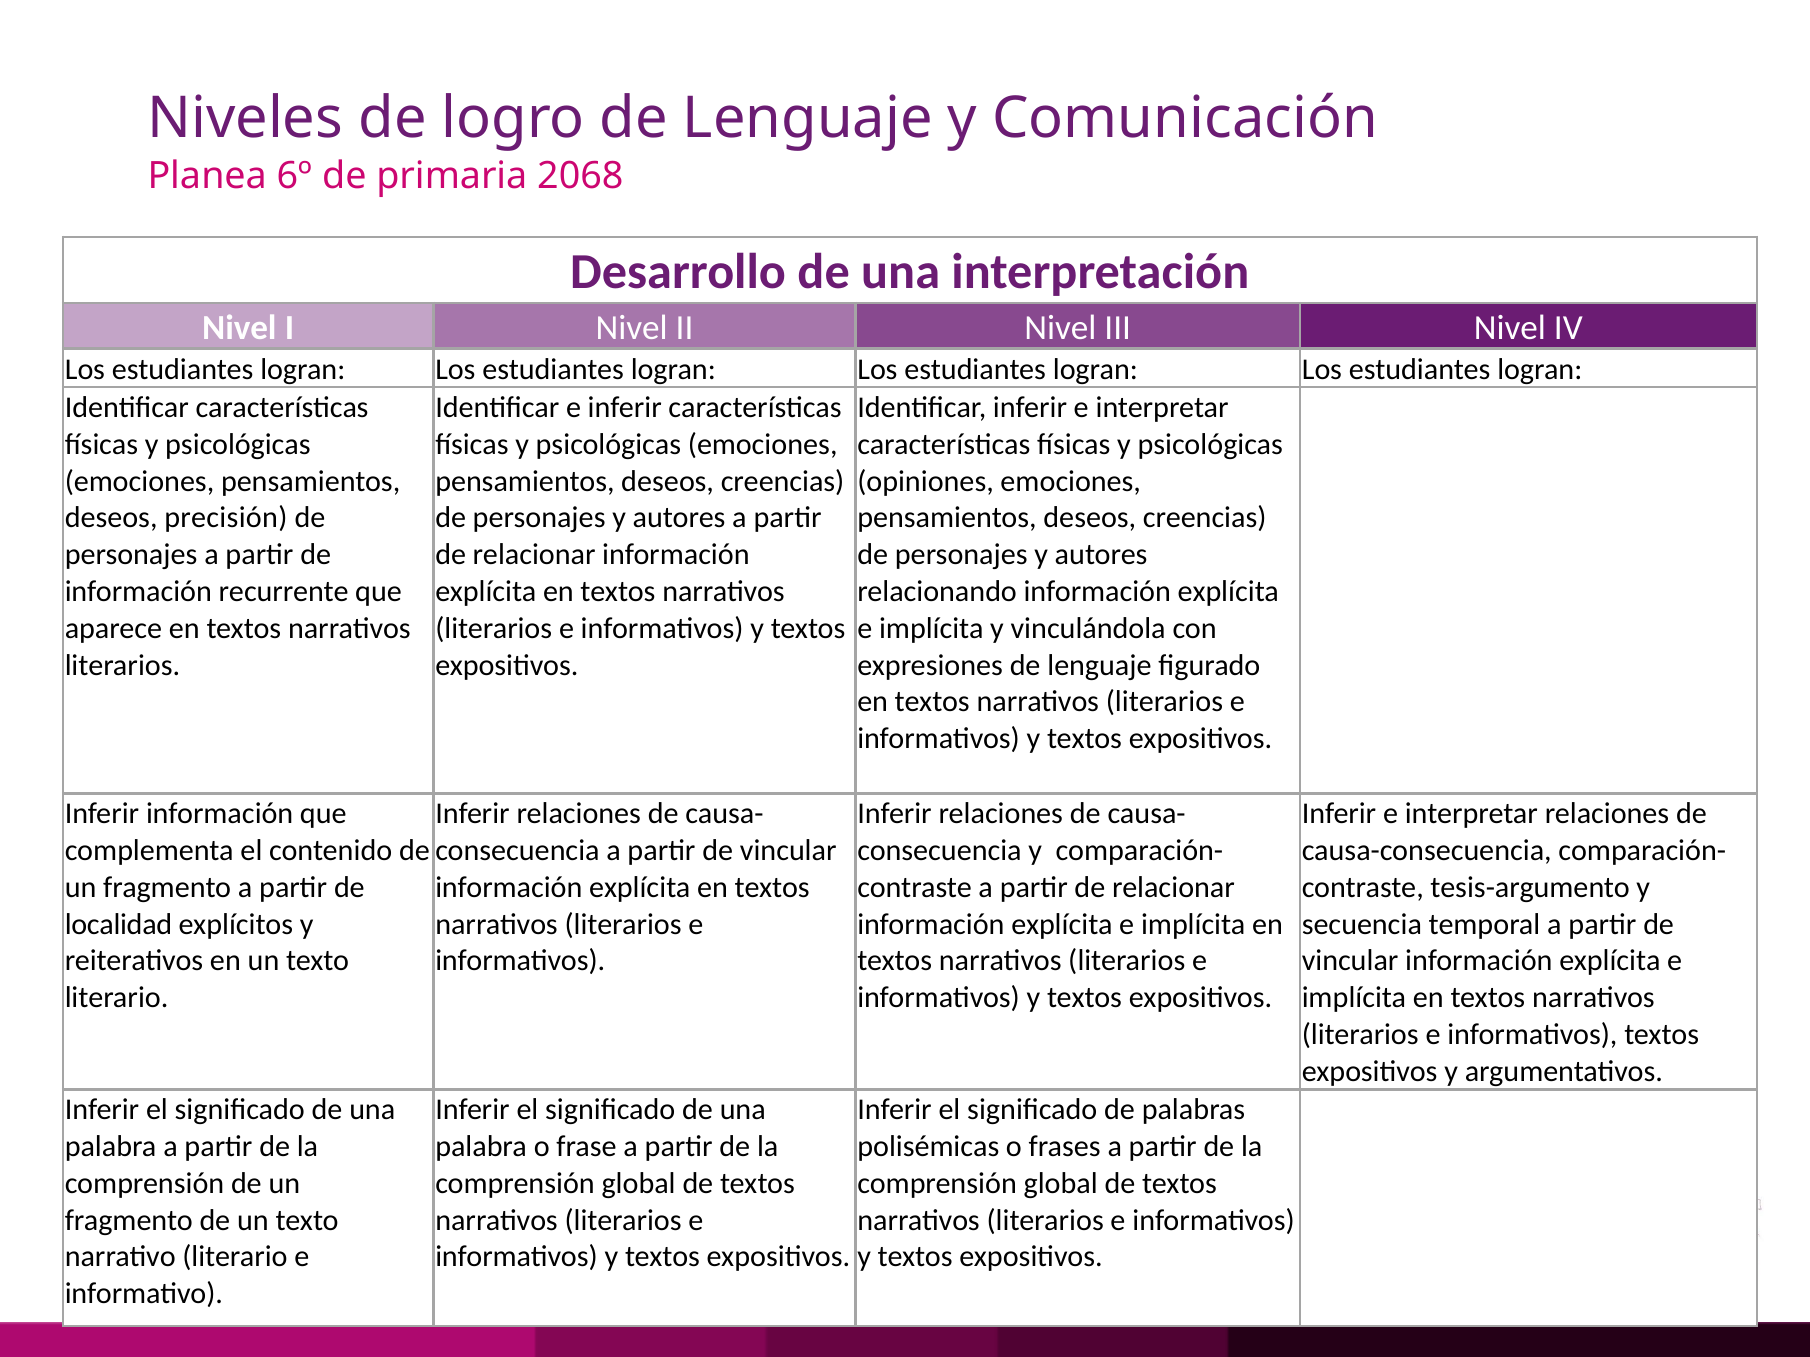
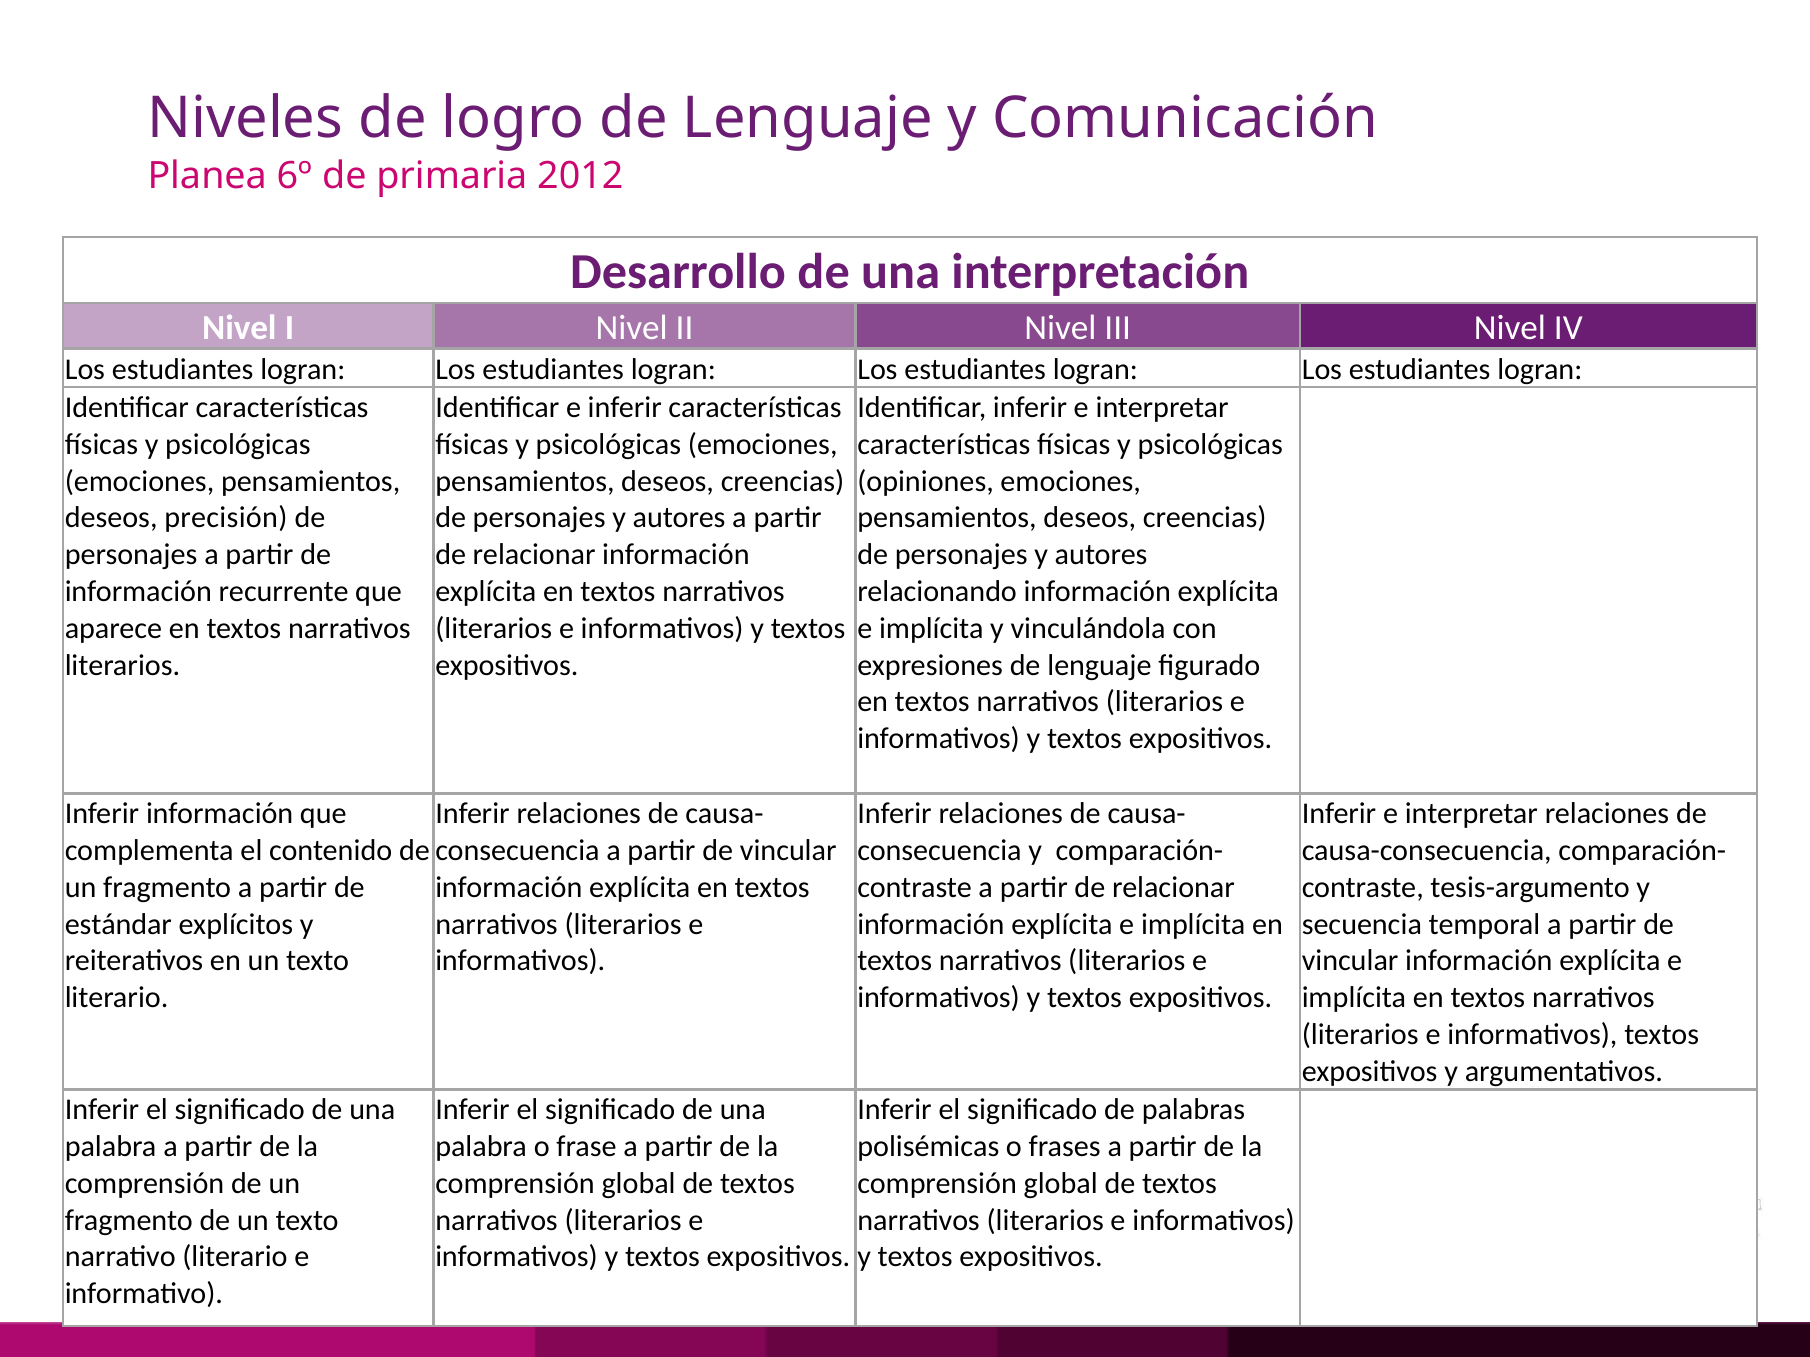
2068: 2068 -> 2012
localidad: localidad -> estándar
